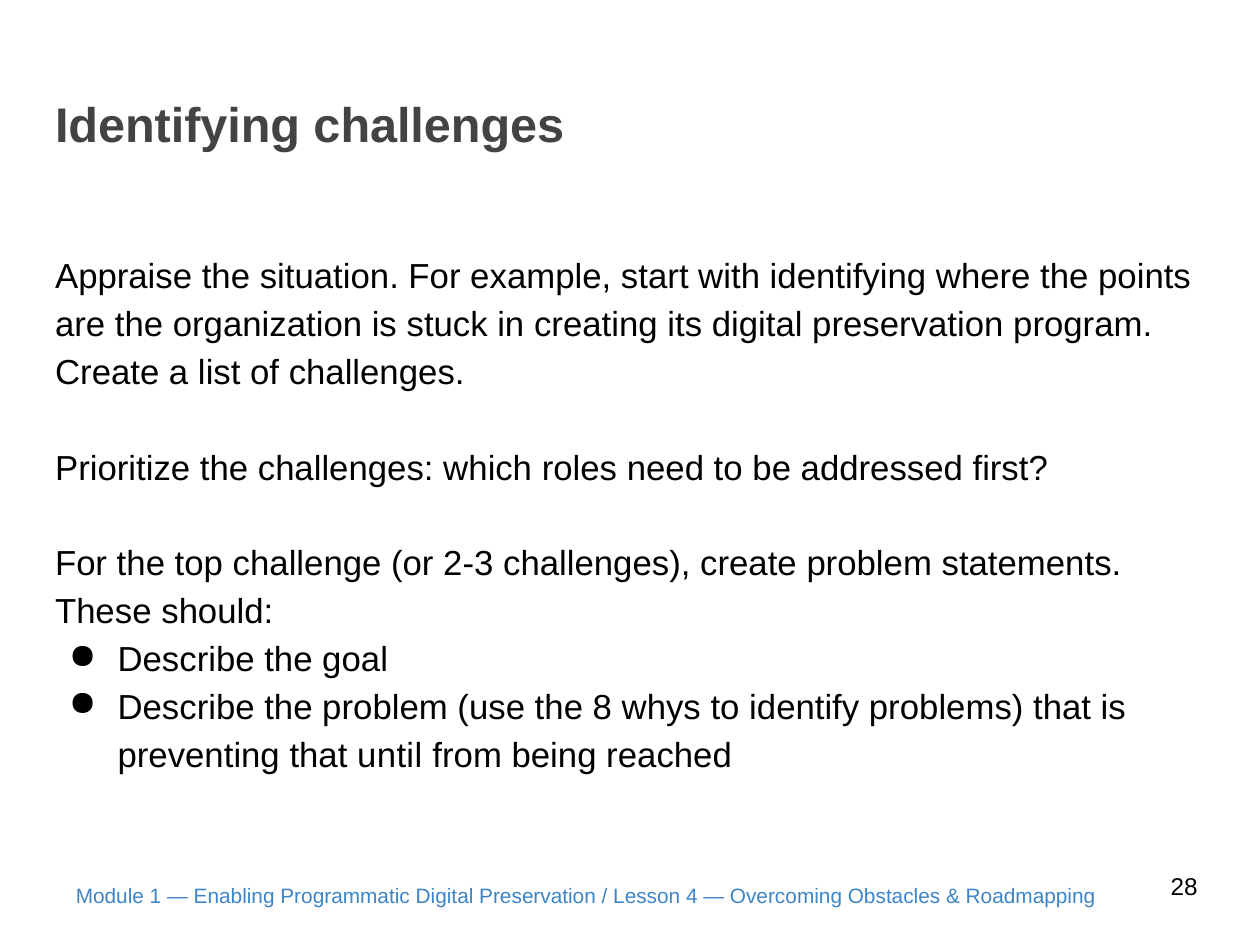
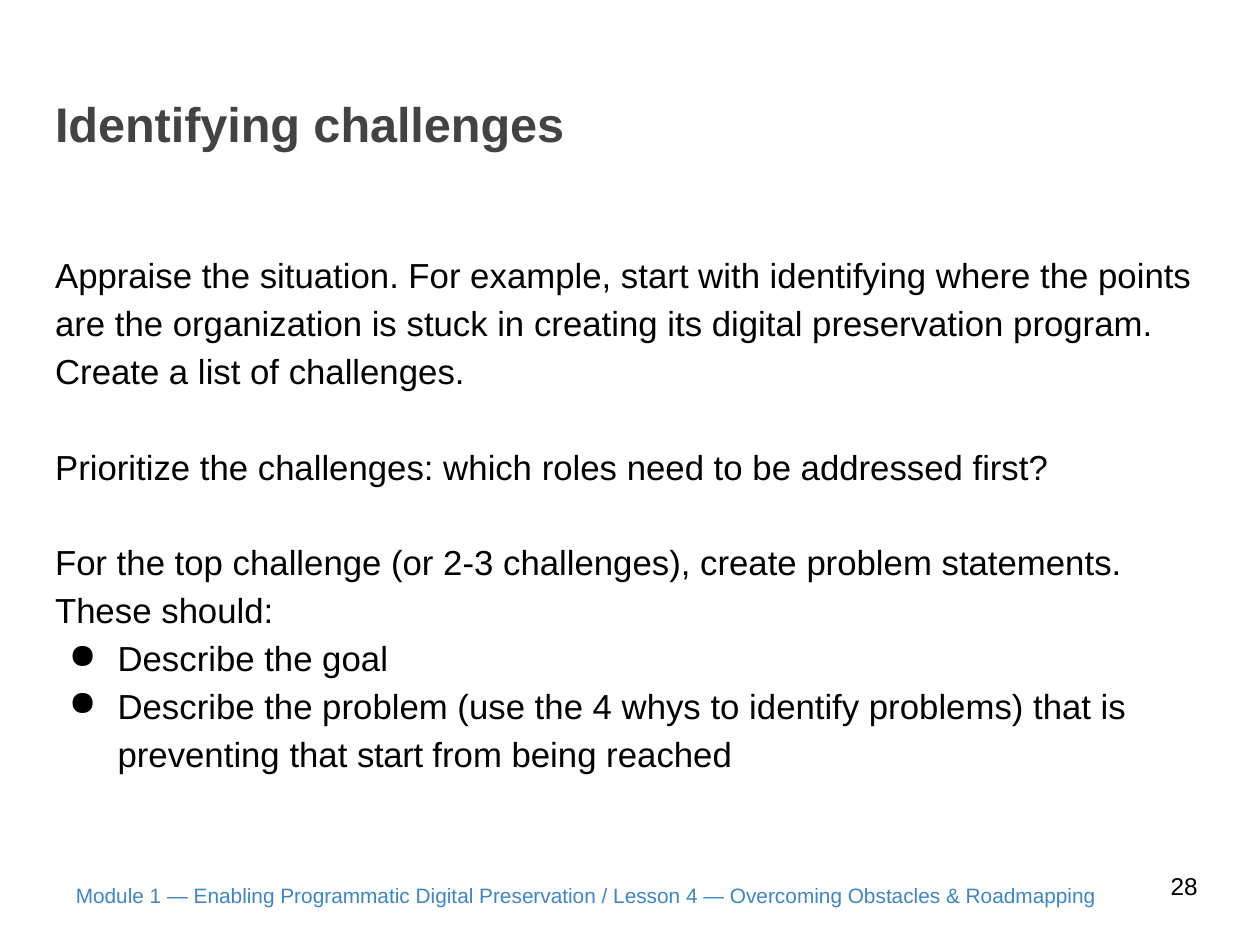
the 8: 8 -> 4
that until: until -> start
